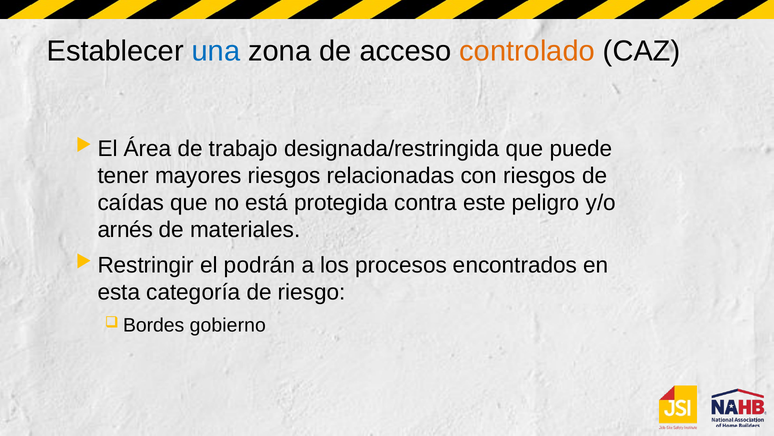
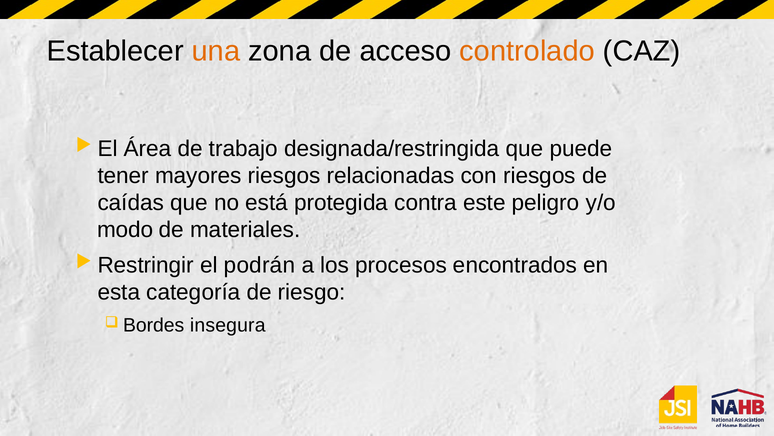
una colour: blue -> orange
arnés: arnés -> modo
gobierno: gobierno -> insegura
